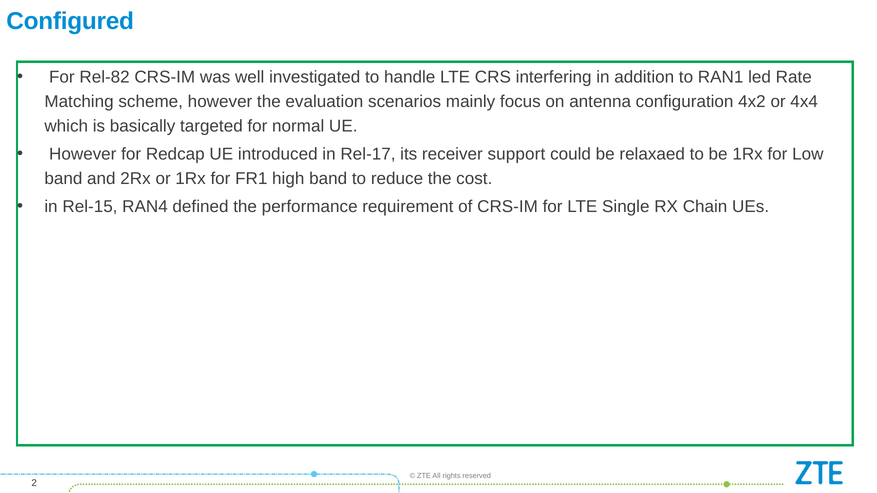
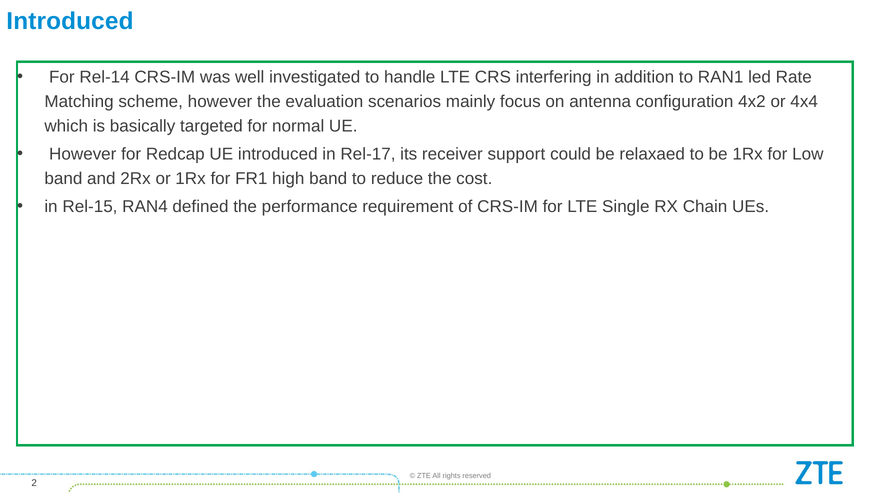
Configured at (70, 21): Configured -> Introduced
Rel-82: Rel-82 -> Rel-14
